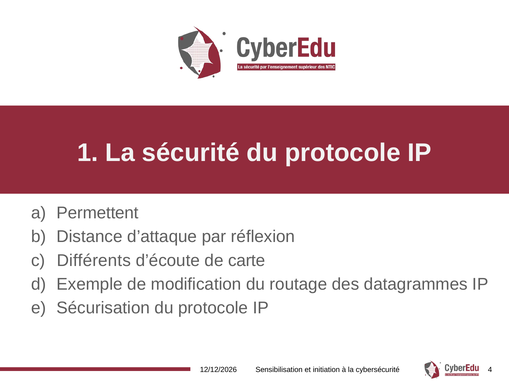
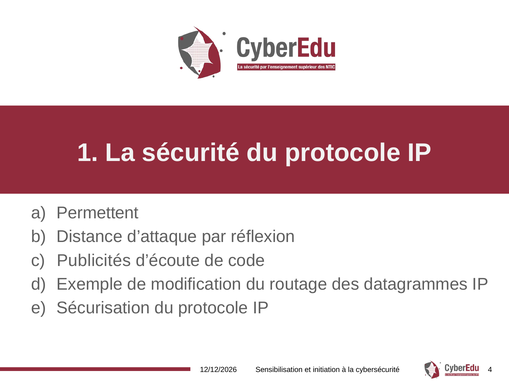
Différents: Différents -> Publicités
carte: carte -> code
